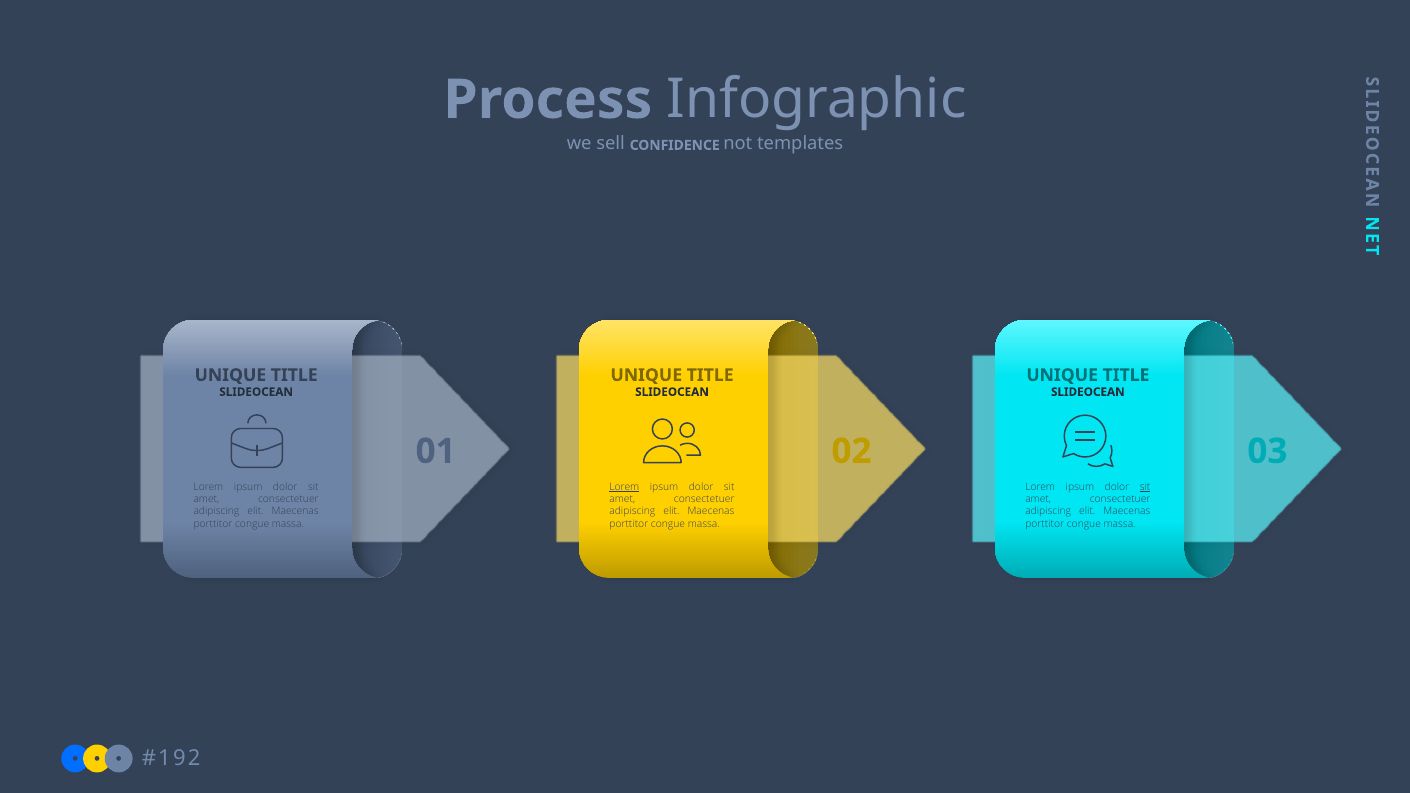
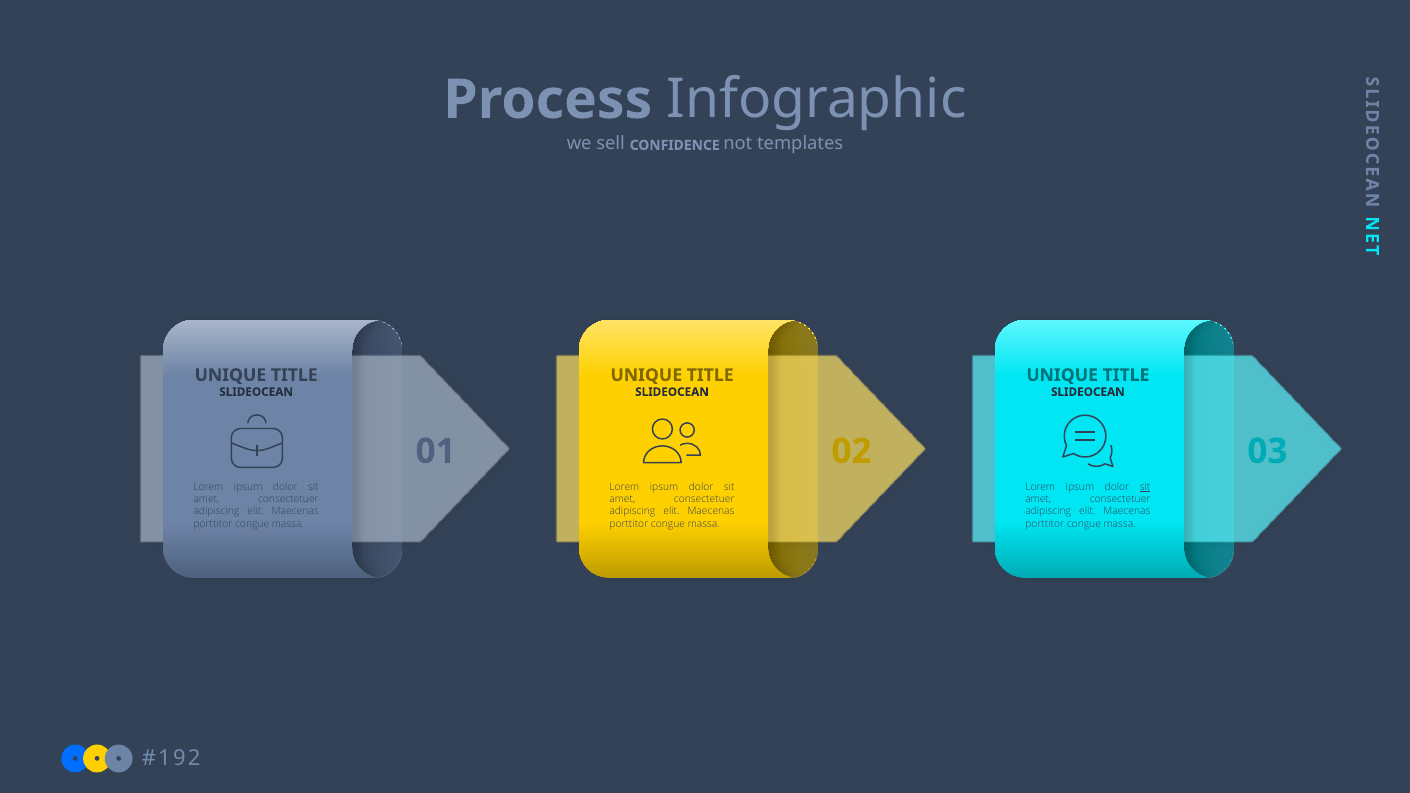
Lorem at (624, 487) underline: present -> none
